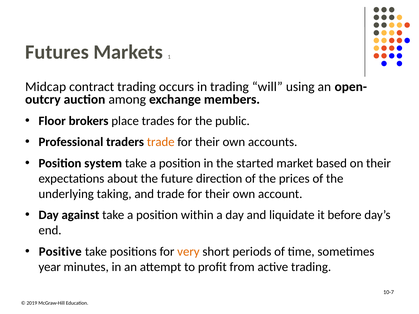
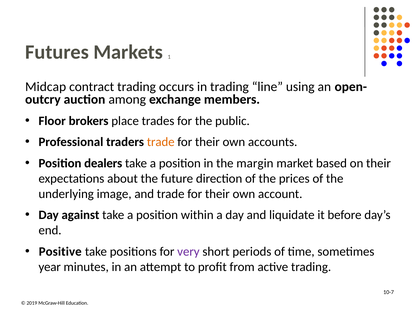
will: will -> line
system: system -> dealers
started: started -> margin
taking: taking -> image
very colour: orange -> purple
